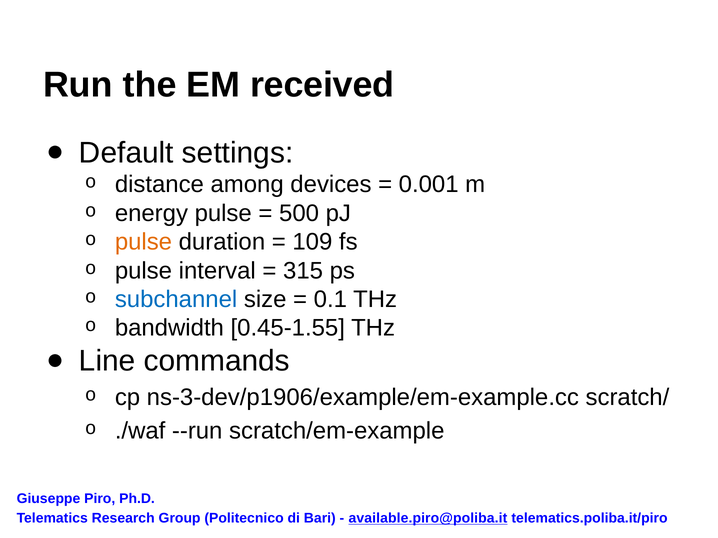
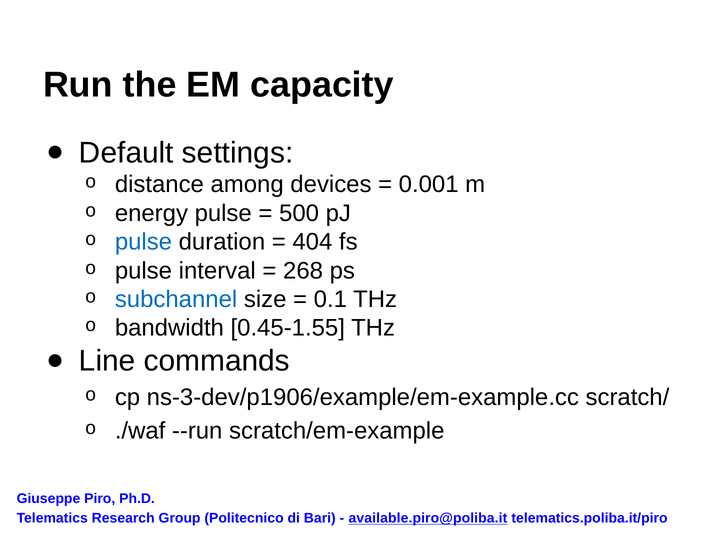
received: received -> capacity
pulse at (143, 242) colour: orange -> blue
109: 109 -> 404
315: 315 -> 268
